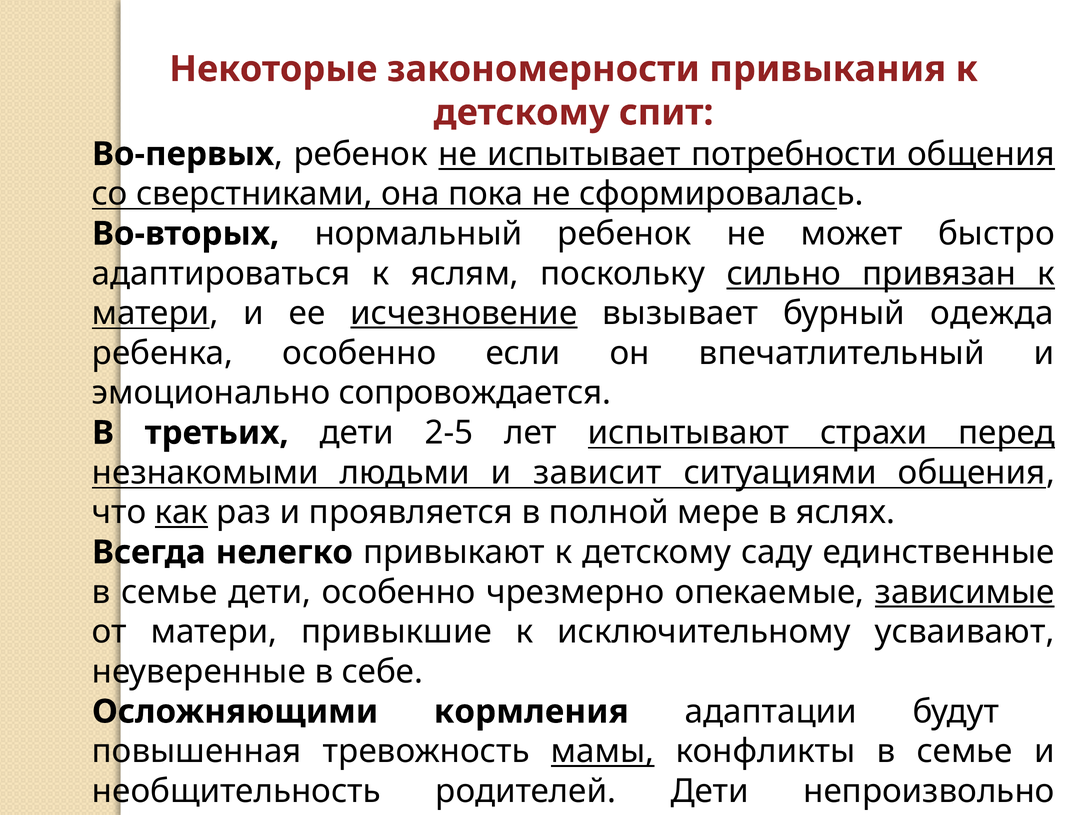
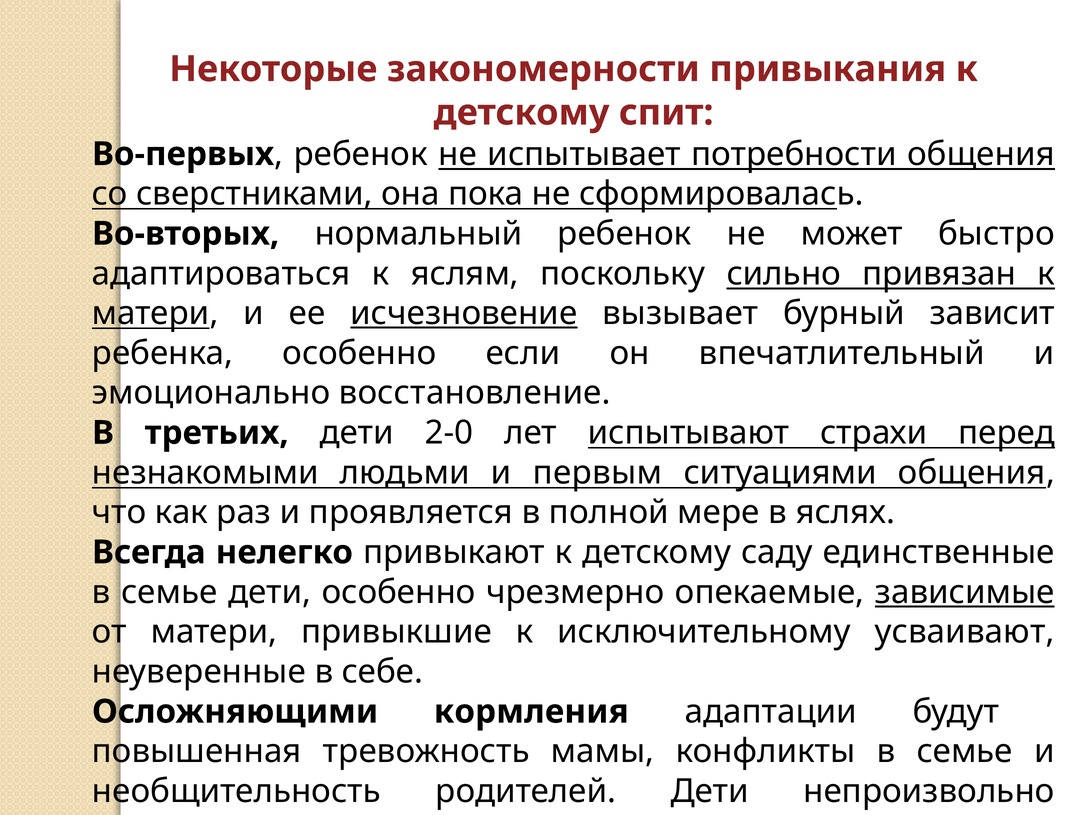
одежда: одежда -> зависит
сопровождается: сопровождается -> восстановление
2-5: 2-5 -> 2-0
зависит: зависит -> первым
как underline: present -> none
мамы underline: present -> none
